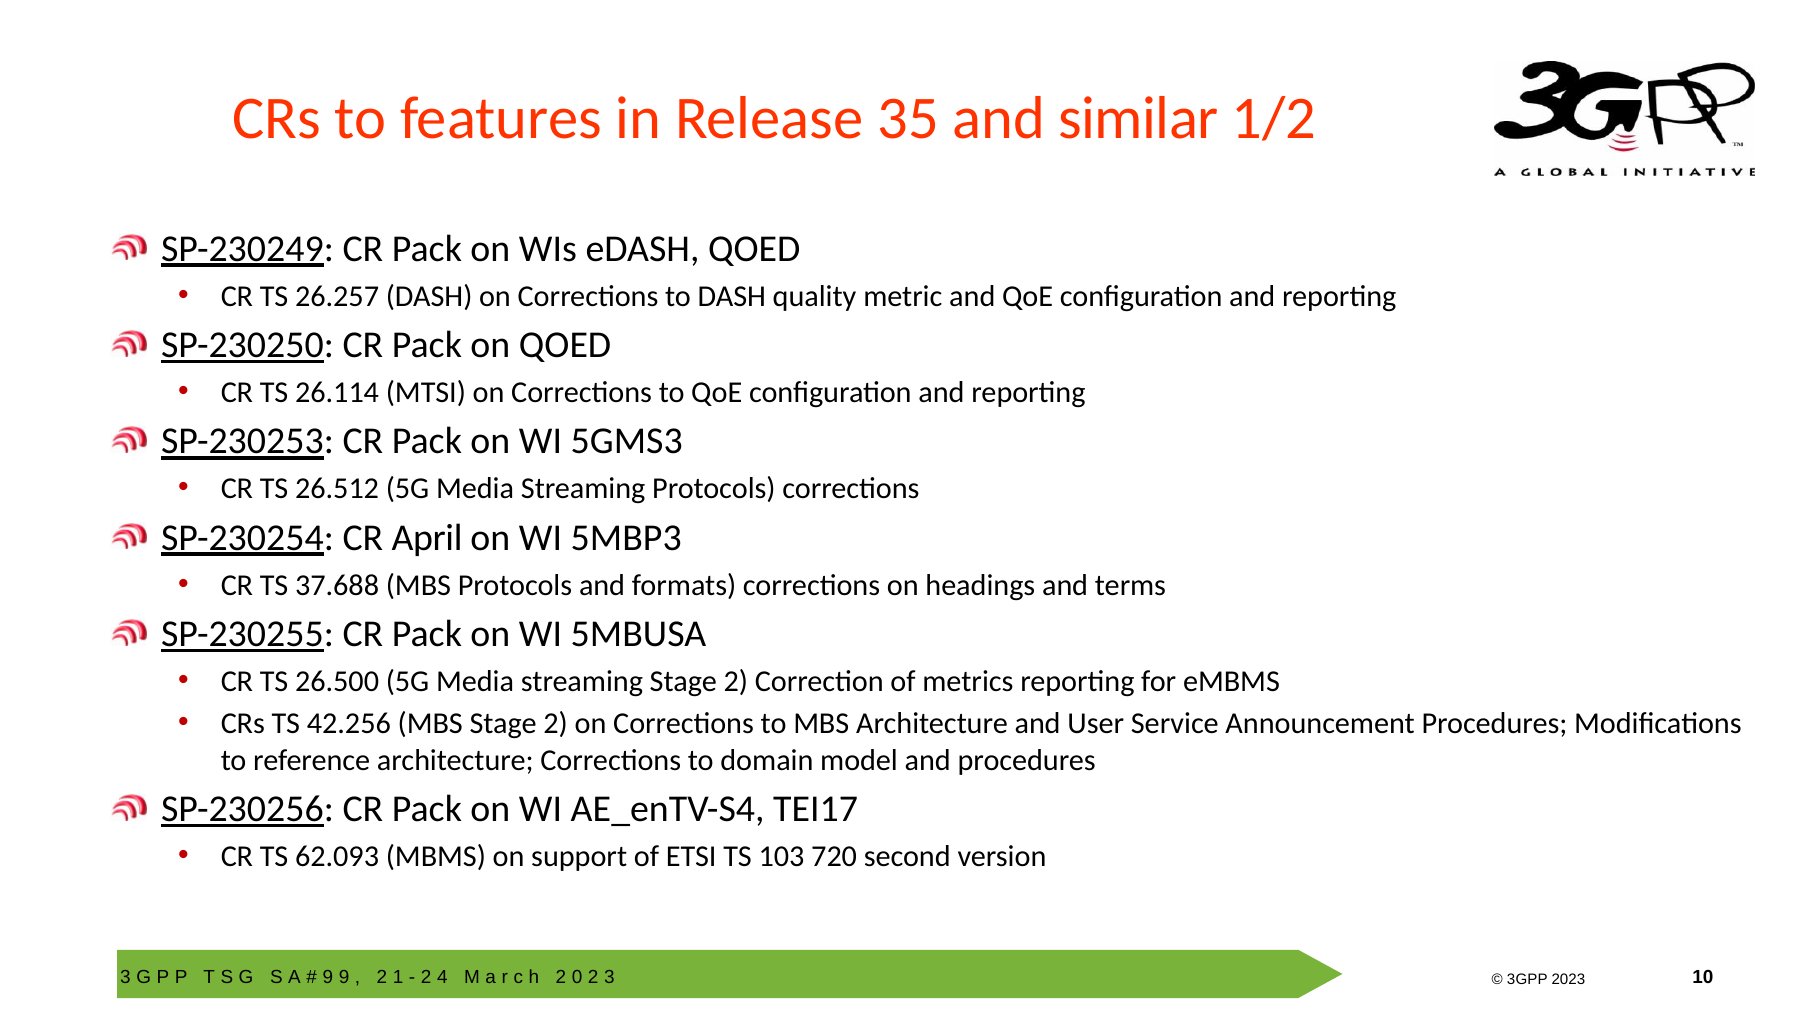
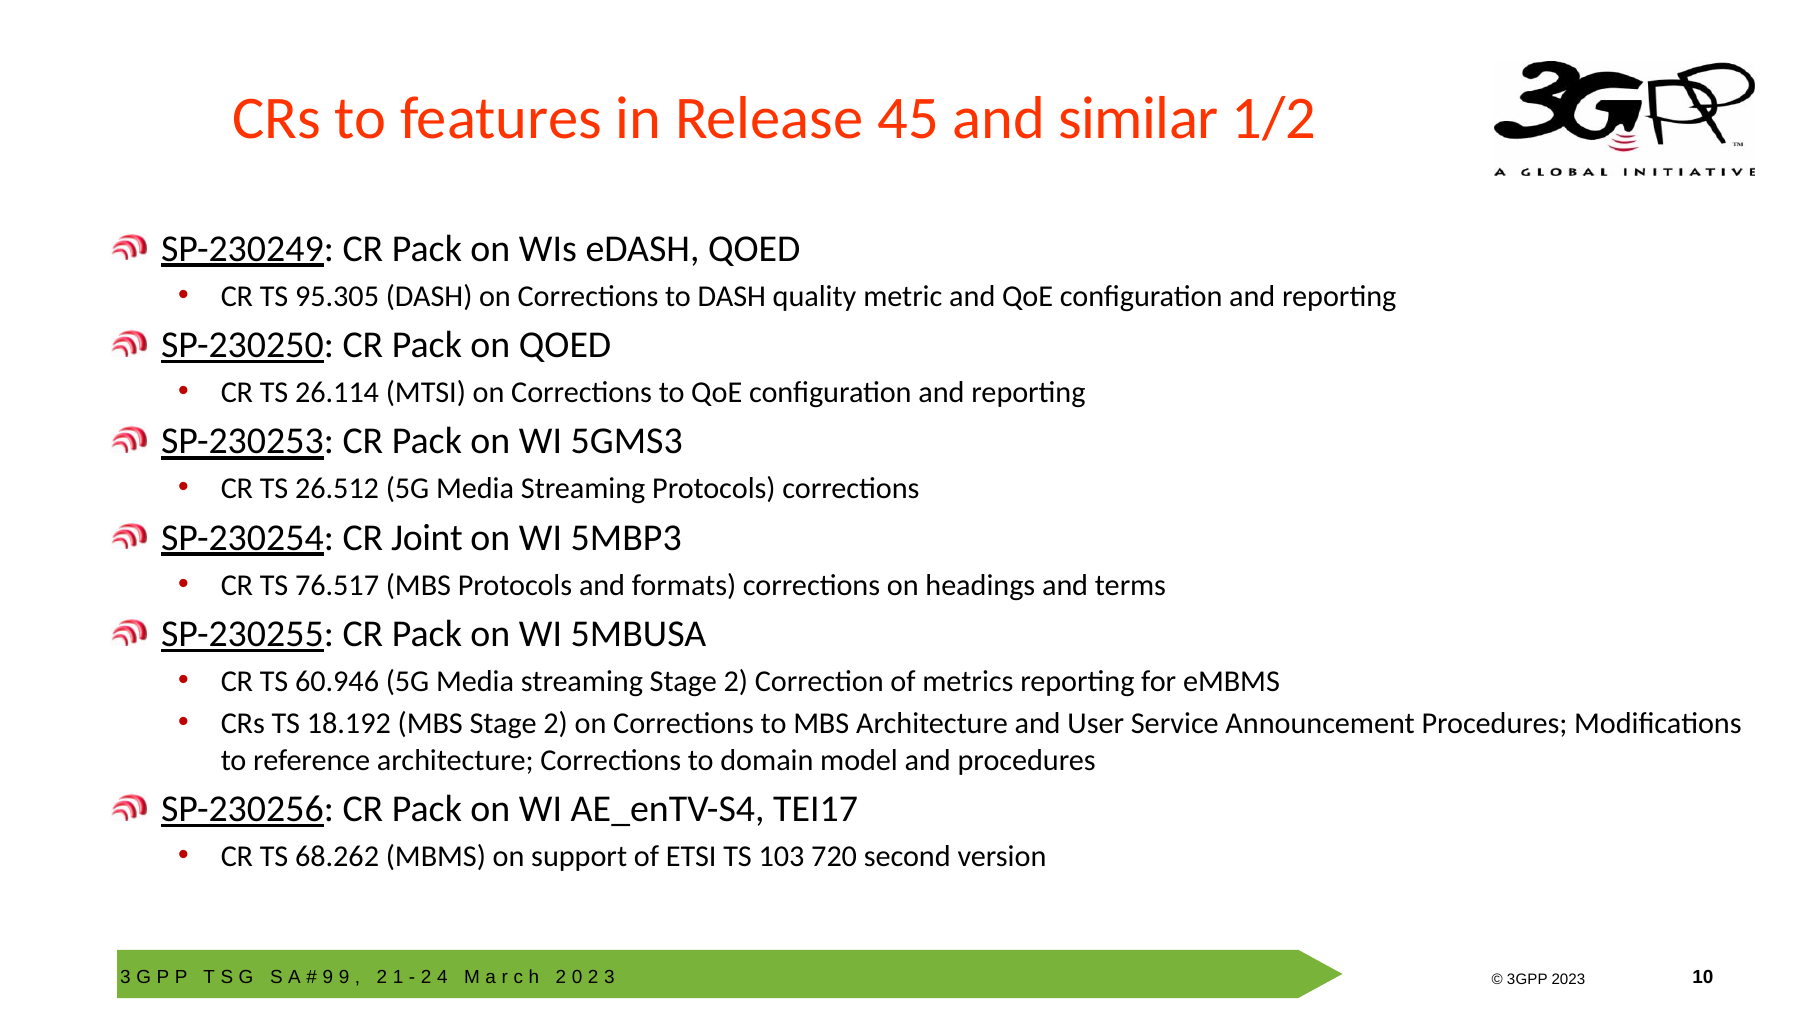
35: 35 -> 45
26.257: 26.257 -> 95.305
April: April -> Joint
37.688: 37.688 -> 76.517
26.500: 26.500 -> 60.946
42.256: 42.256 -> 18.192
62.093: 62.093 -> 68.262
